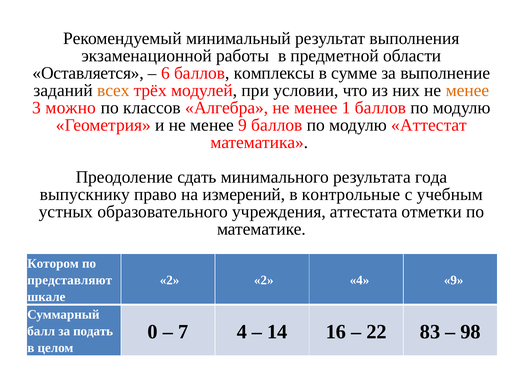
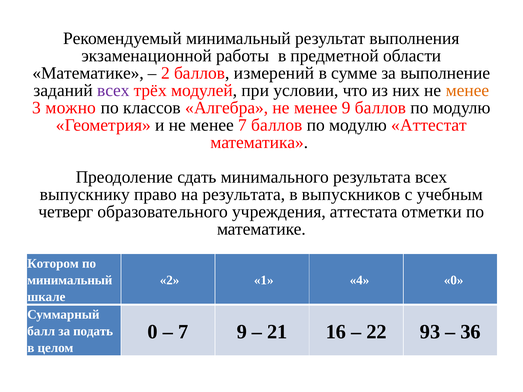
Оставляется at (88, 73): Оставляется -> Математике
6 at (165, 73): 6 -> 2
комплексы: комплексы -> измерений
всех at (113, 90) colour: orange -> purple
менее 1: 1 -> 9
менее 9: 9 -> 7
результата года: года -> всех
на измерений: измерений -> результата
контрольные: контрольные -> выпускников
устных: устных -> четверг
представляют at (70, 280): представляют -> минимальный
2 2: 2 -> 1
4 9: 9 -> 0
7 4: 4 -> 9
14: 14 -> 21
83: 83 -> 93
98: 98 -> 36
